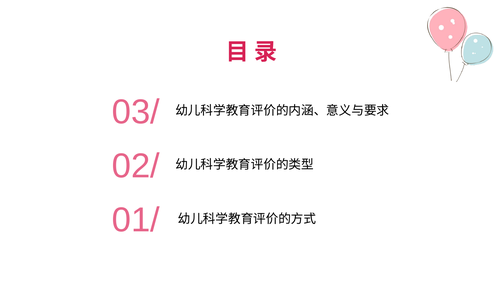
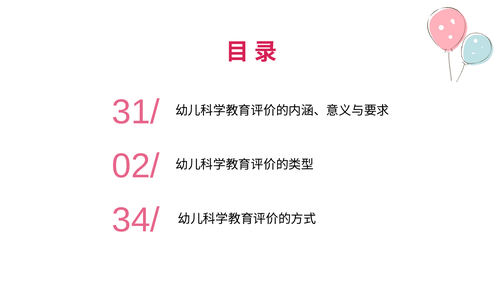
03/: 03/ -> 31/
01/: 01/ -> 34/
